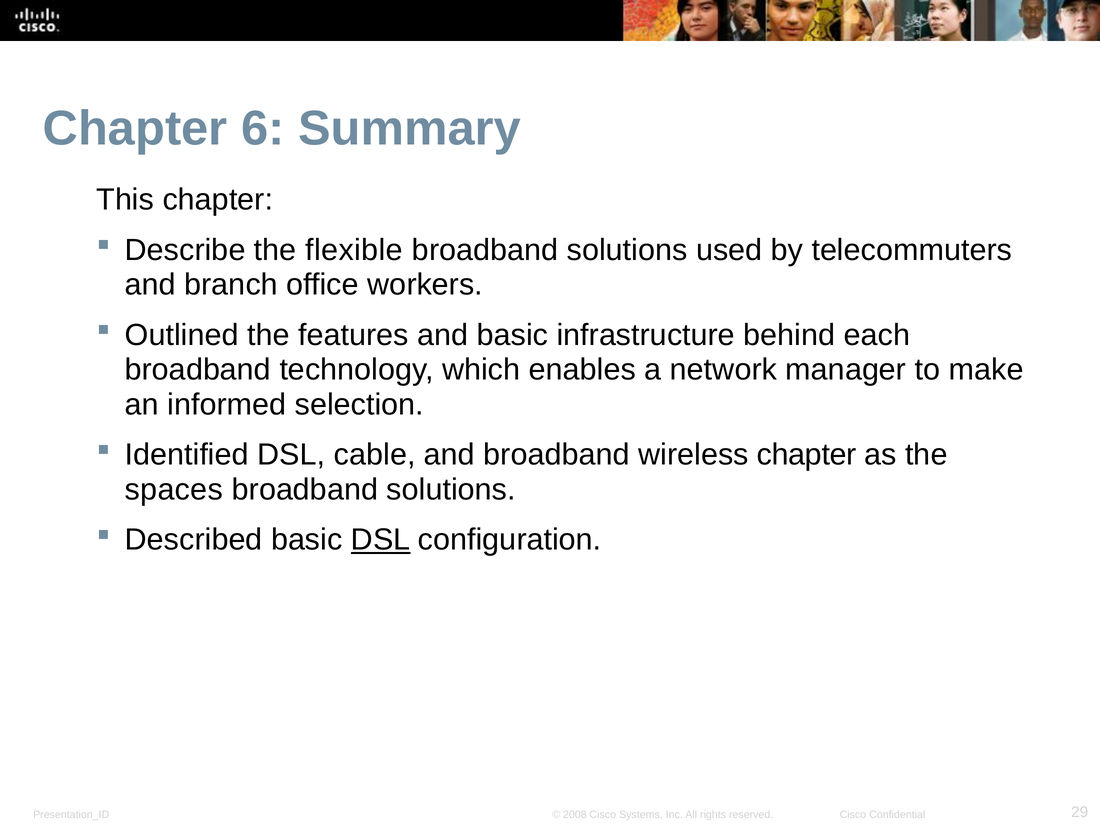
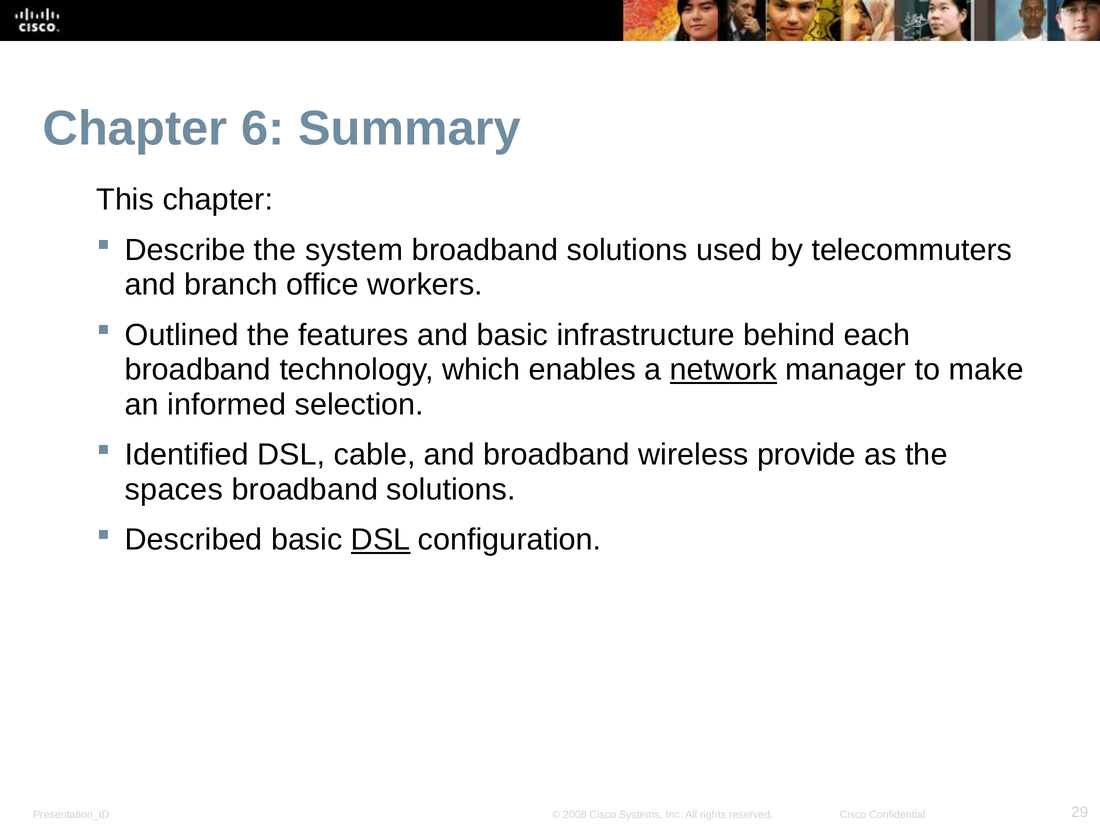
flexible: flexible -> system
network underline: none -> present
wireless chapter: chapter -> provide
